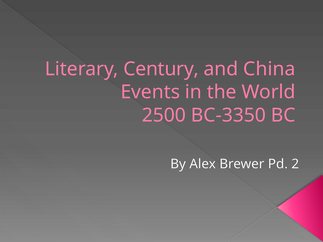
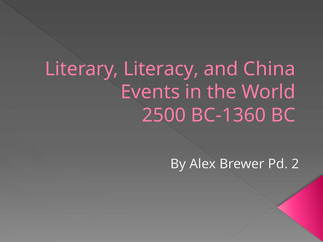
Century: Century -> Literacy
BC-3350: BC-3350 -> BC-1360
